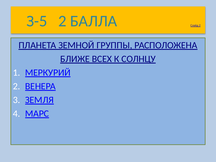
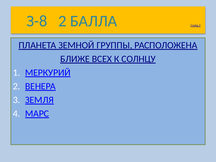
З-5: З-5 -> З-8
